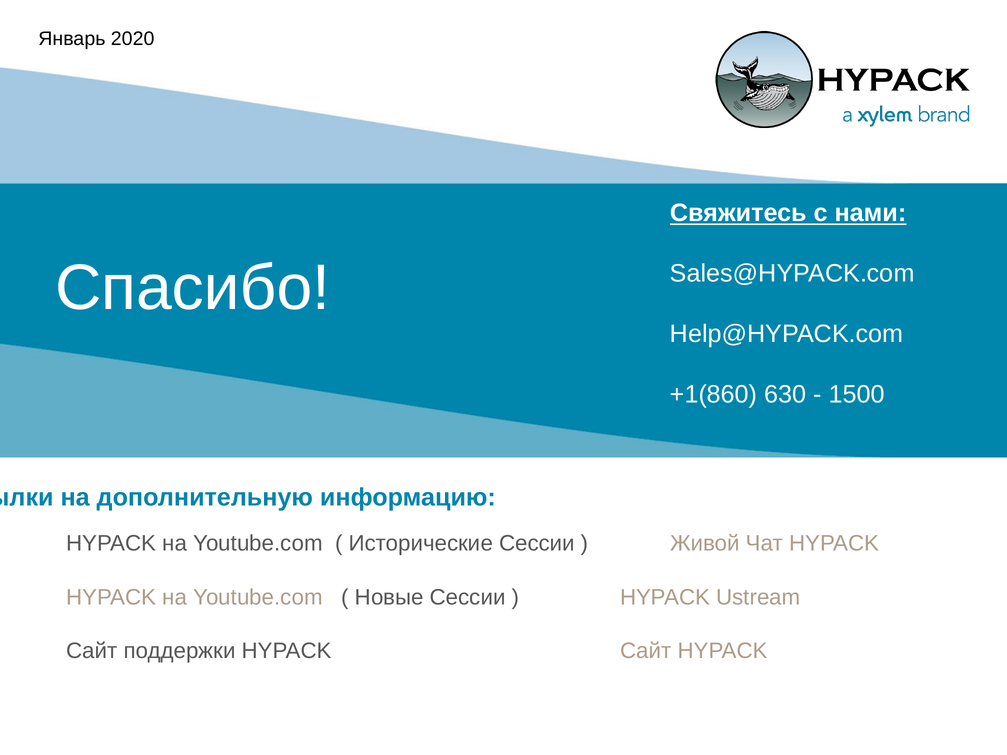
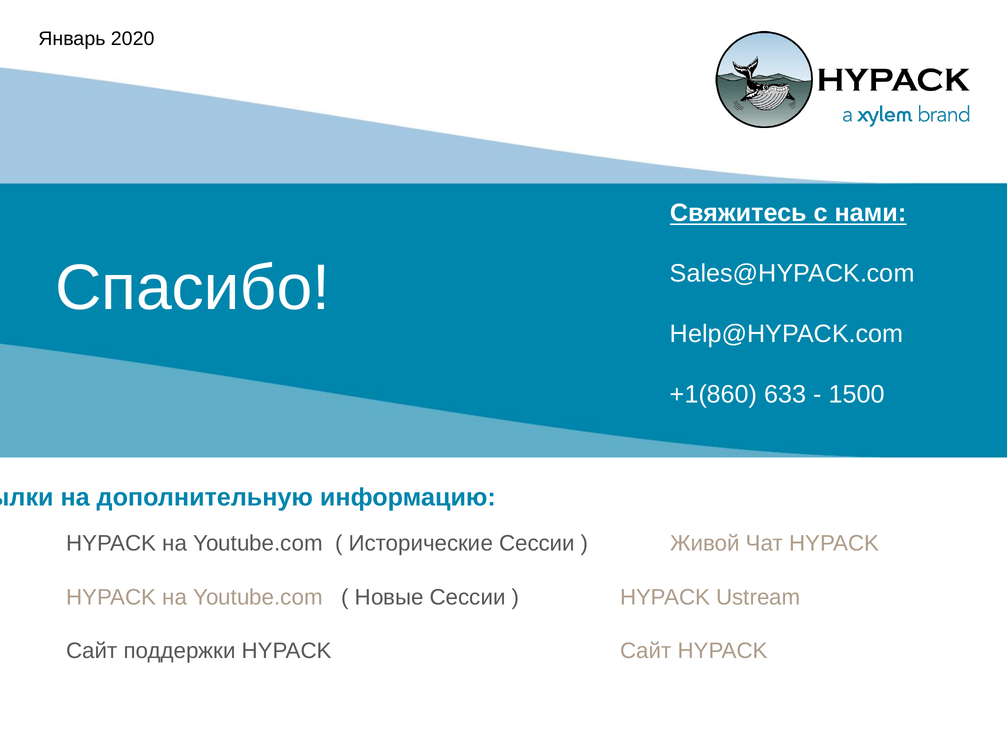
630: 630 -> 633
